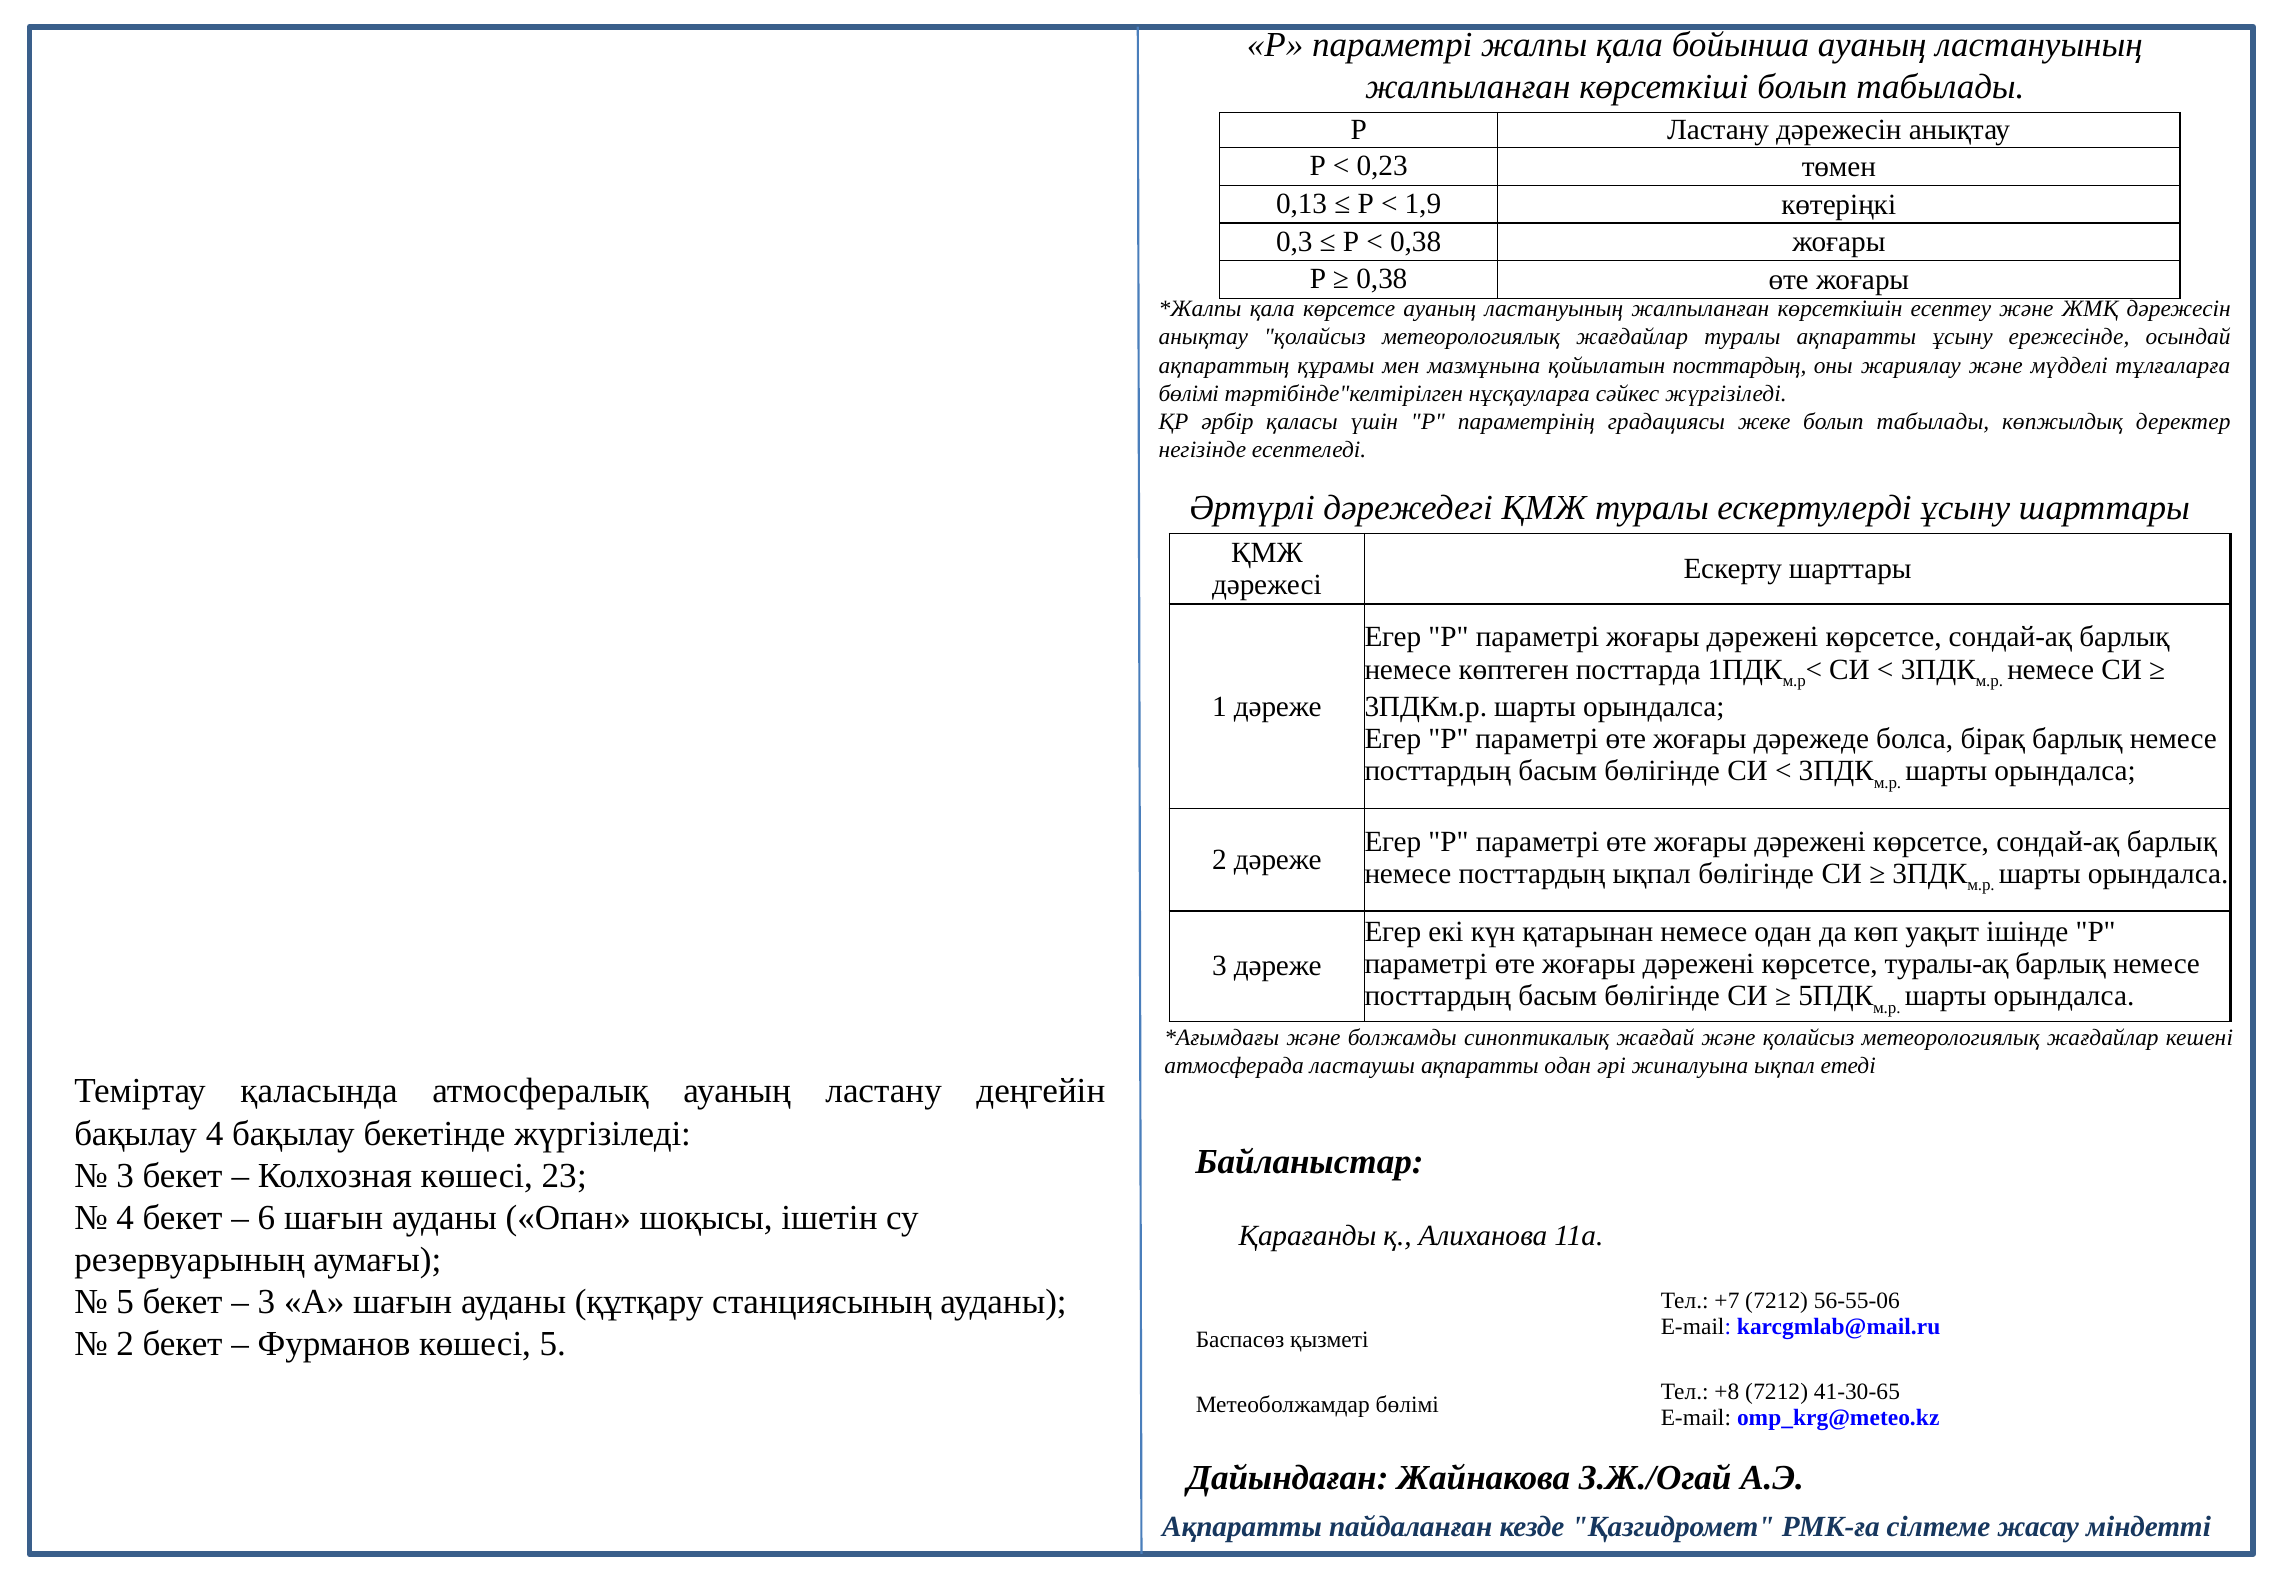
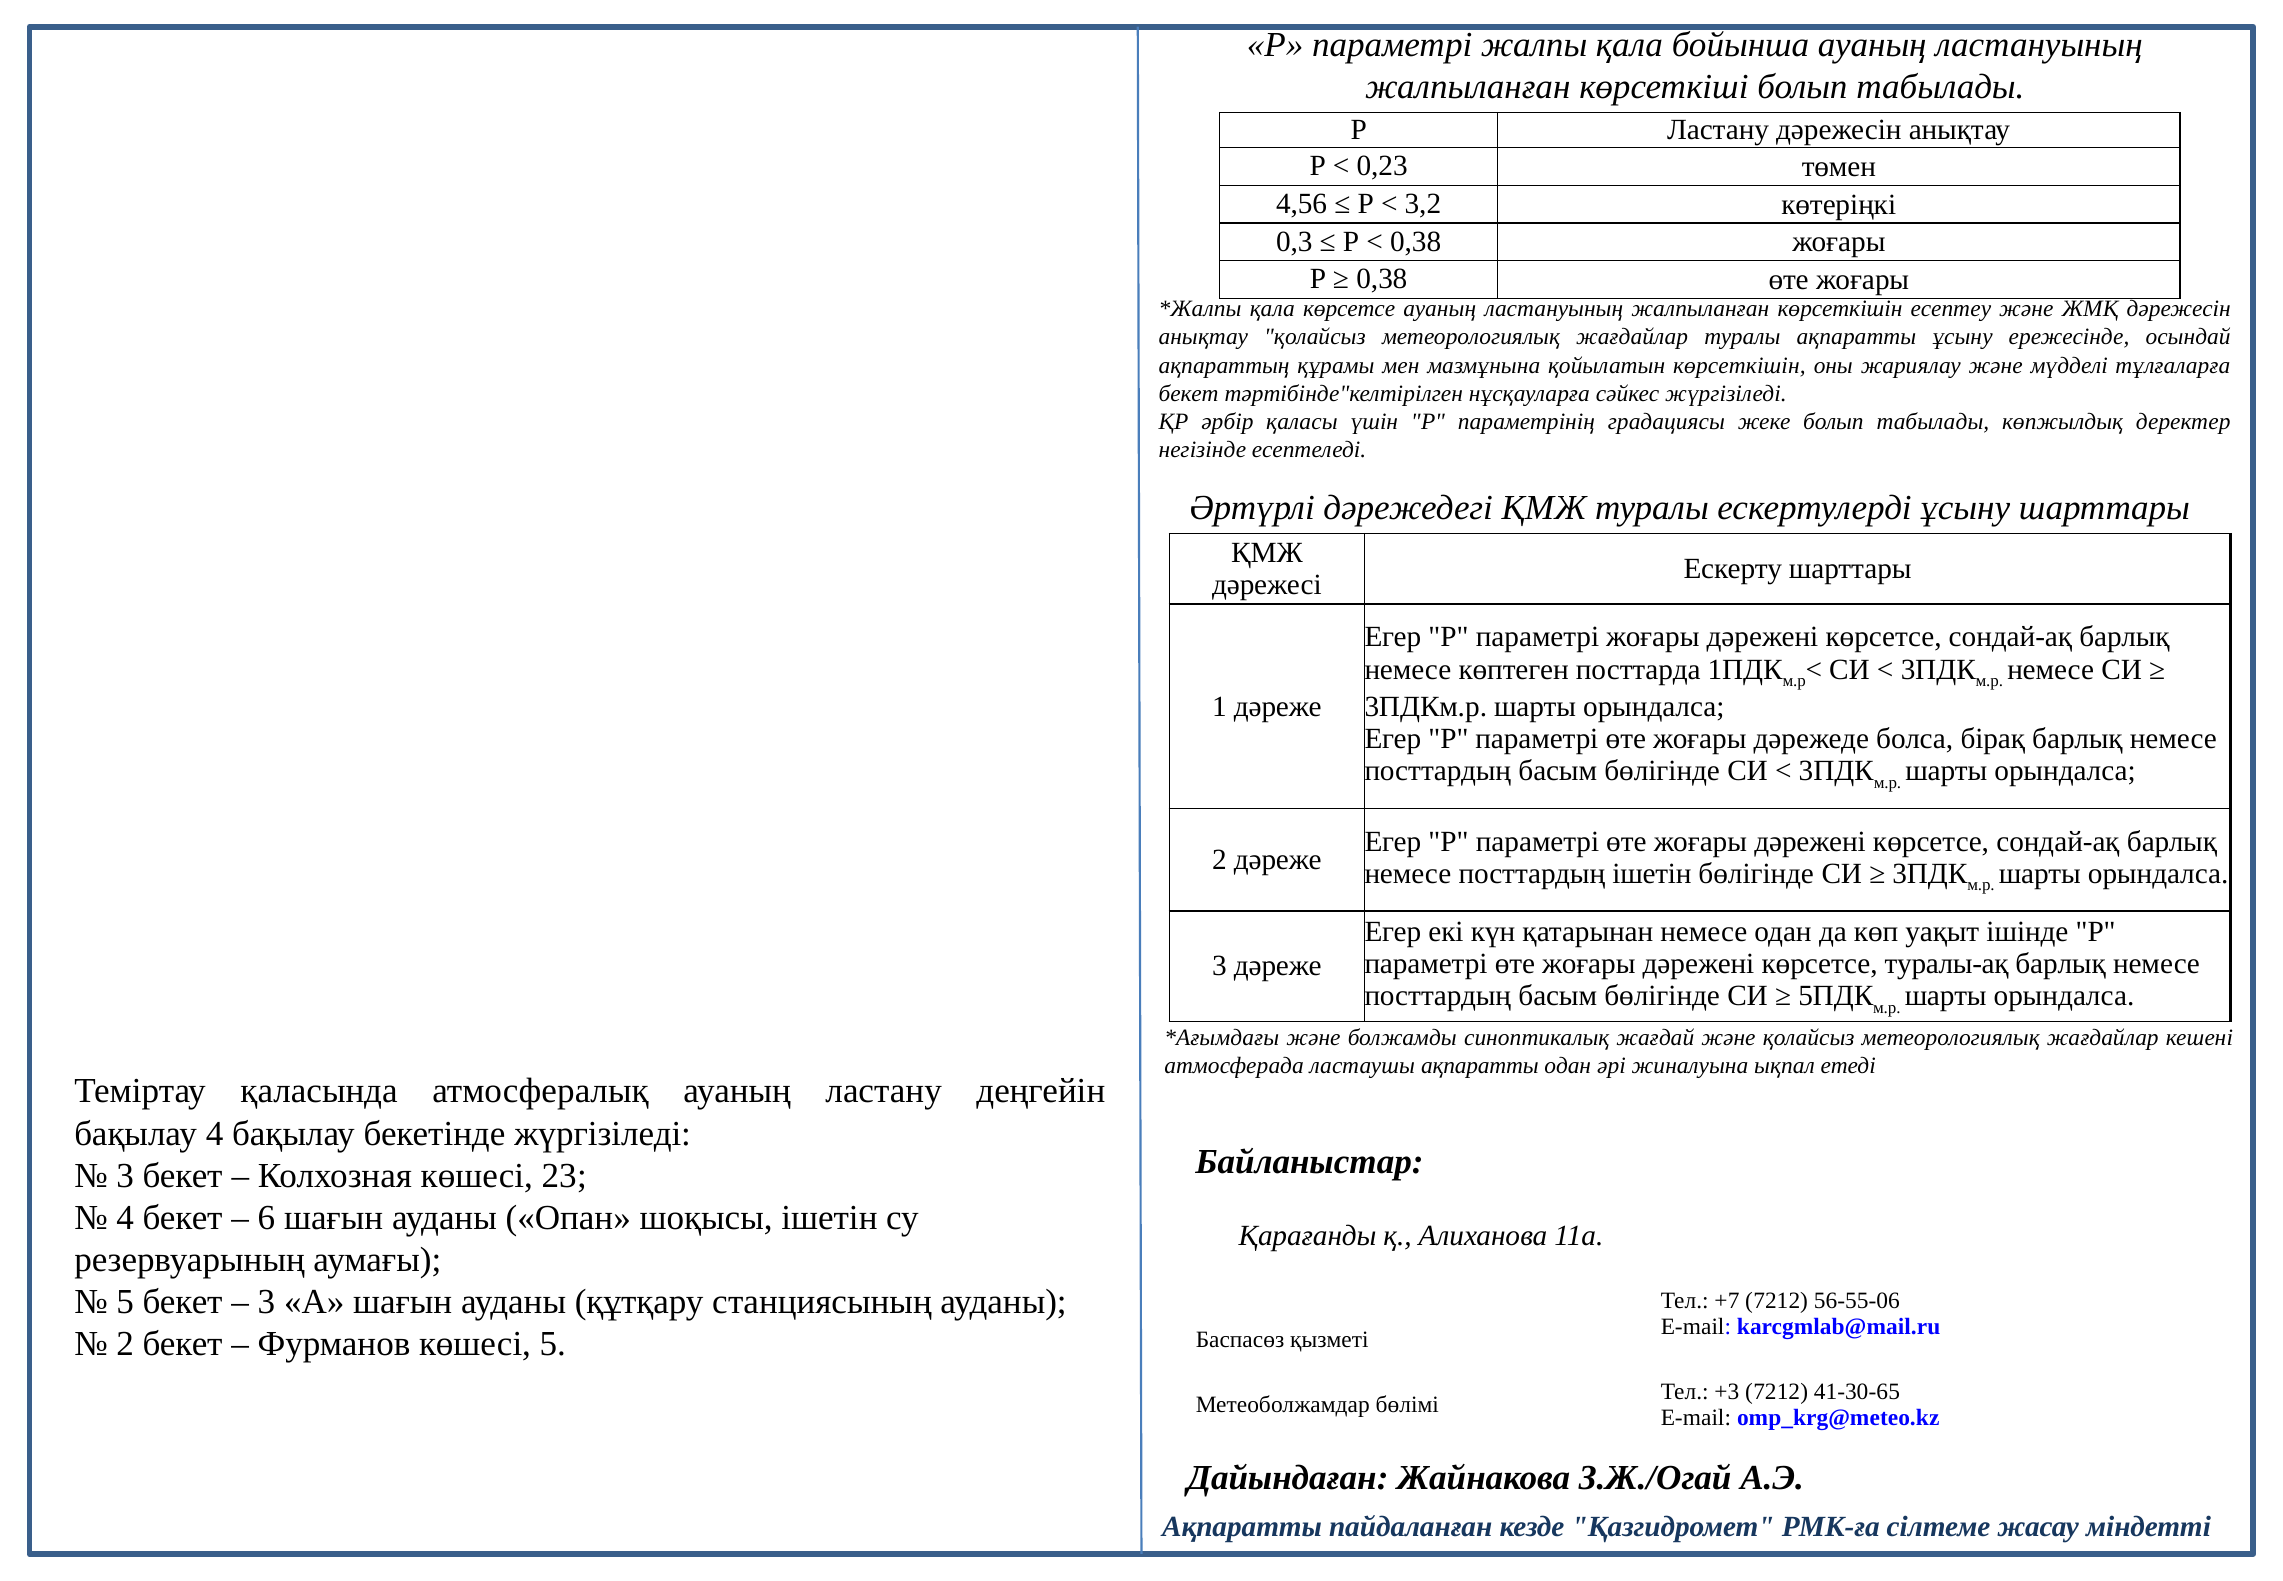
0,13: 0,13 -> 4,56
1,9: 1,9 -> 3,2
қойылатын посттардың: посттардың -> көрсеткішін
бөлімі at (1189, 393): бөлімі -> бекет
посттардың ықпал: ықпал -> ішетін
+8: +8 -> +3
